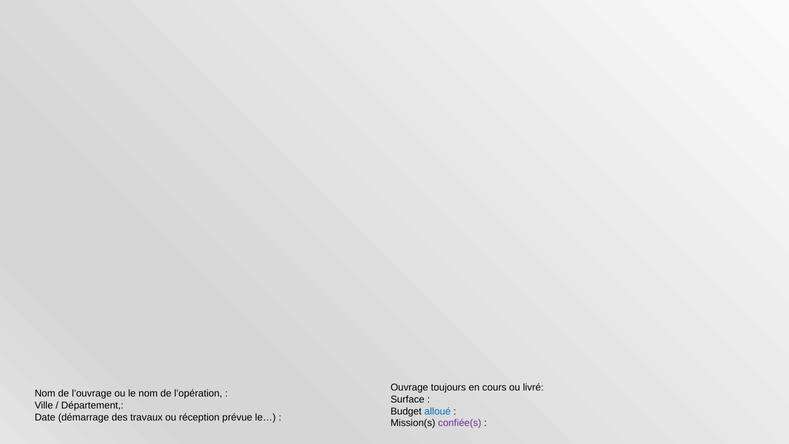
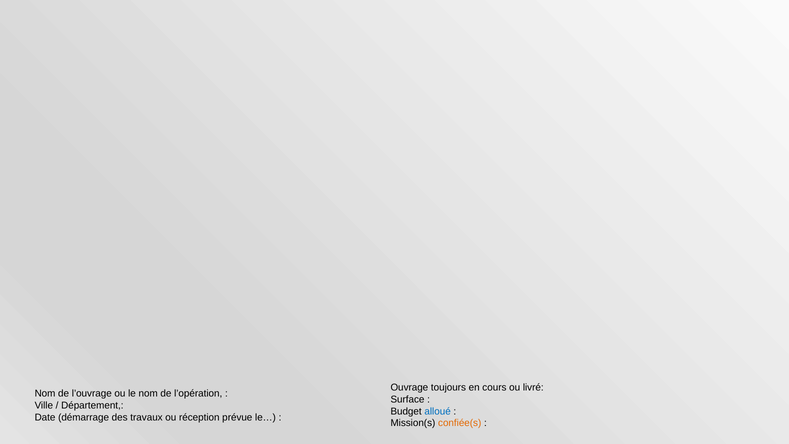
confiée(s colour: purple -> orange
